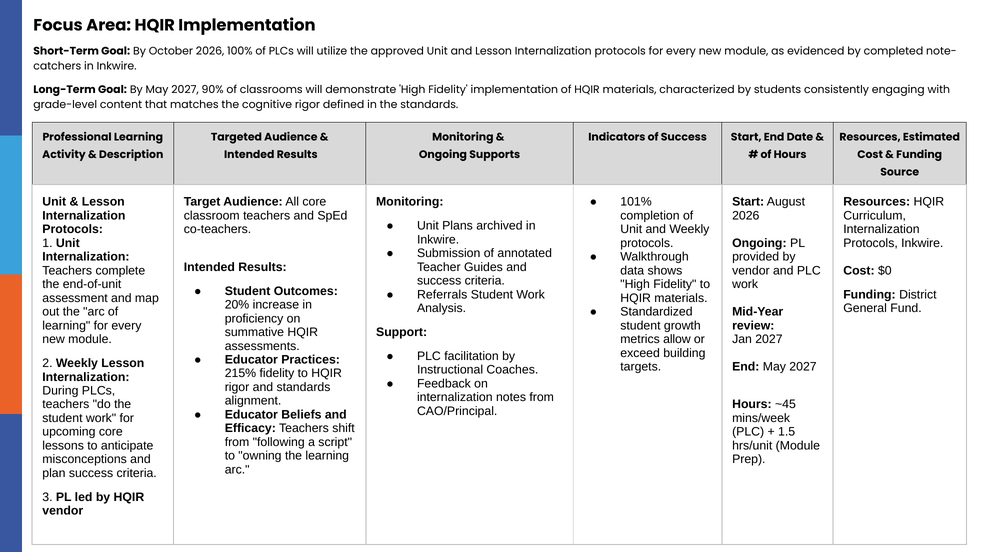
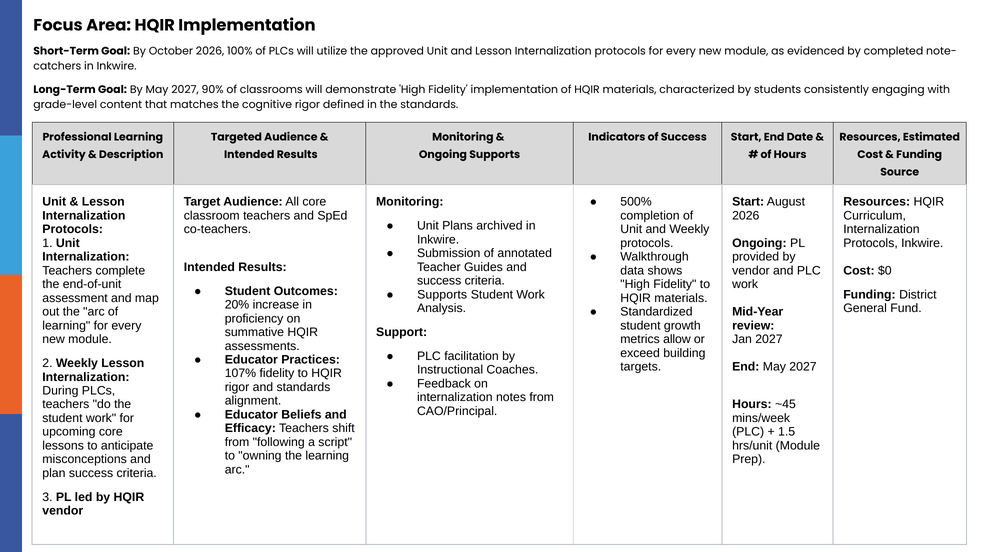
101%: 101% -> 500%
Referrals at (442, 295): Referrals -> Supports
215%: 215% -> 107%
